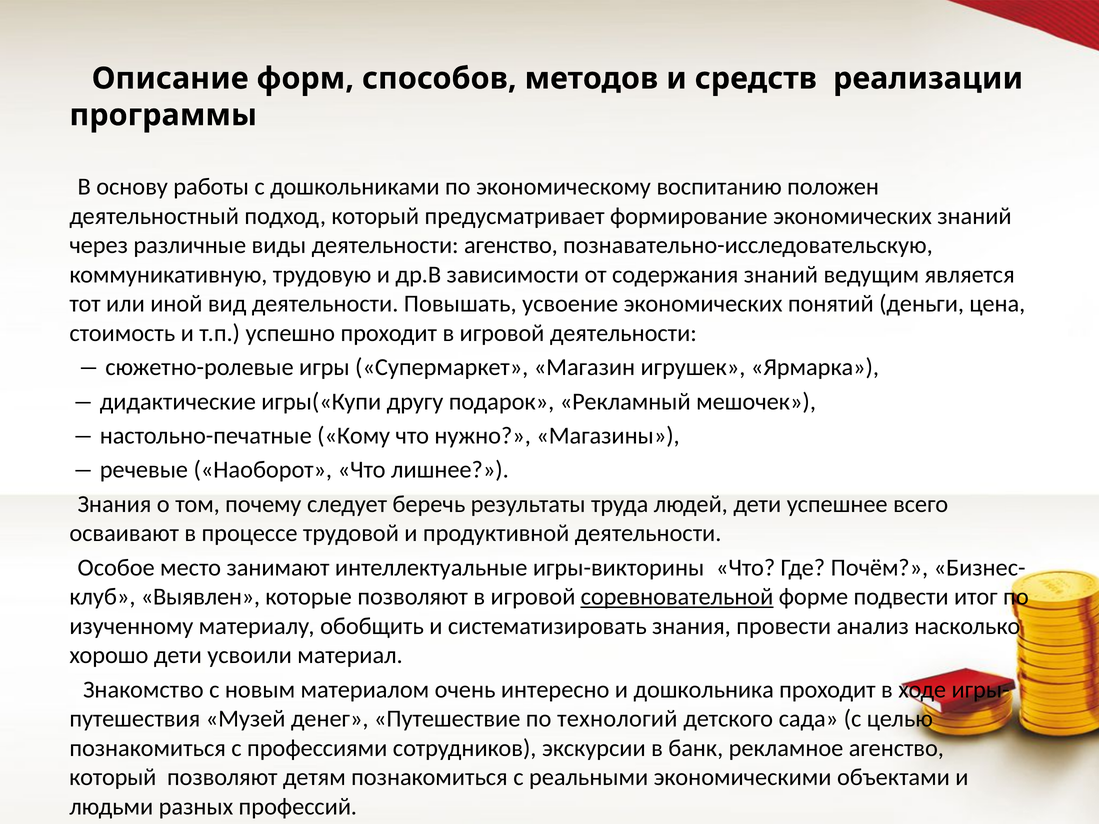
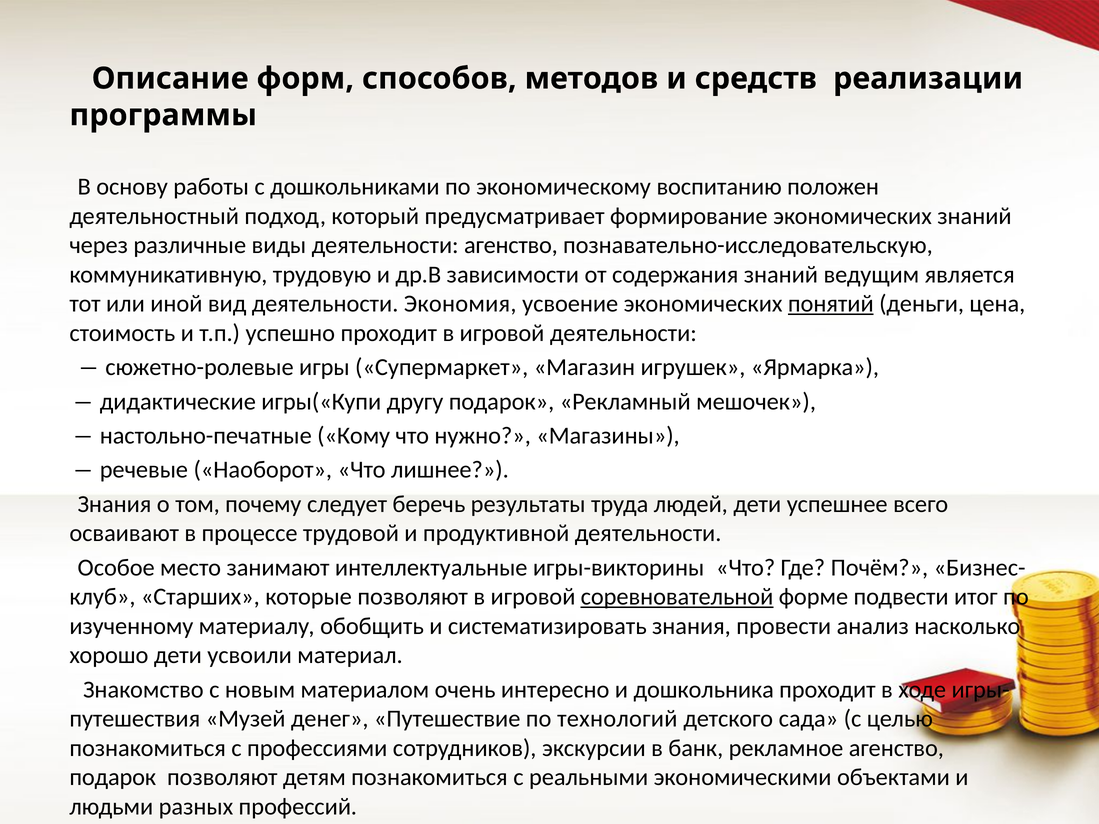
Повышать: Повышать -> Экономия
понятий underline: none -> present
Выявлен: Выявлен -> Старших
который at (113, 778): который -> подарок
